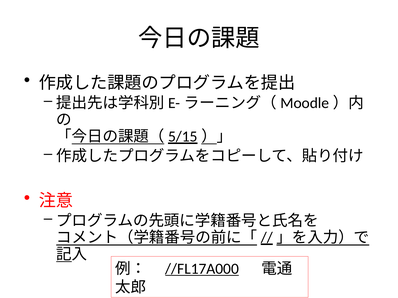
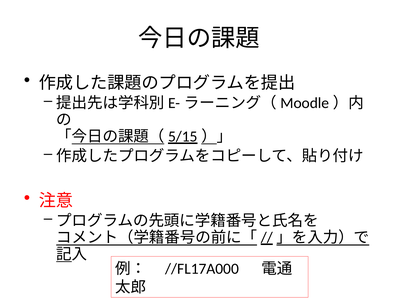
//FL17A000 underline: present -> none
